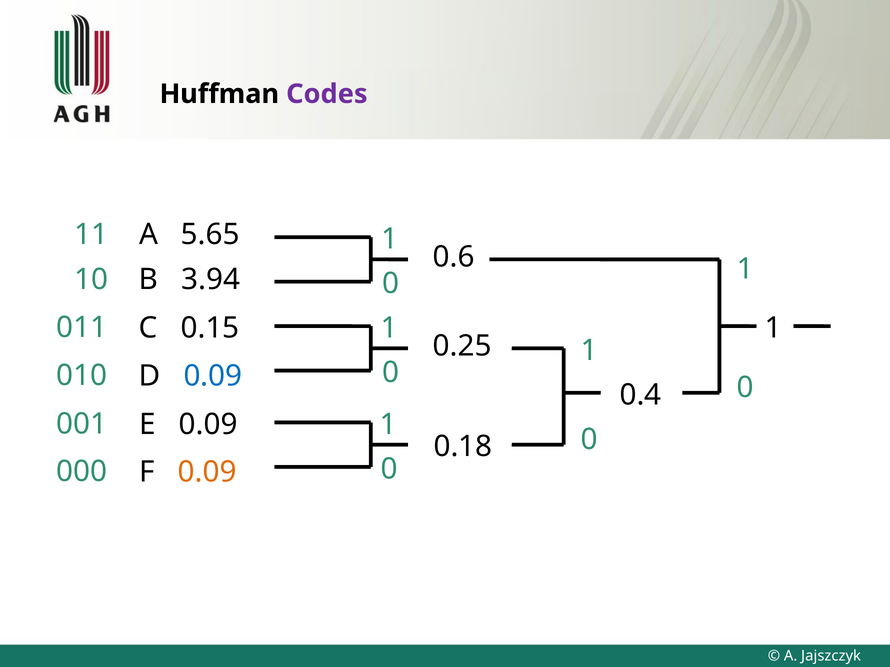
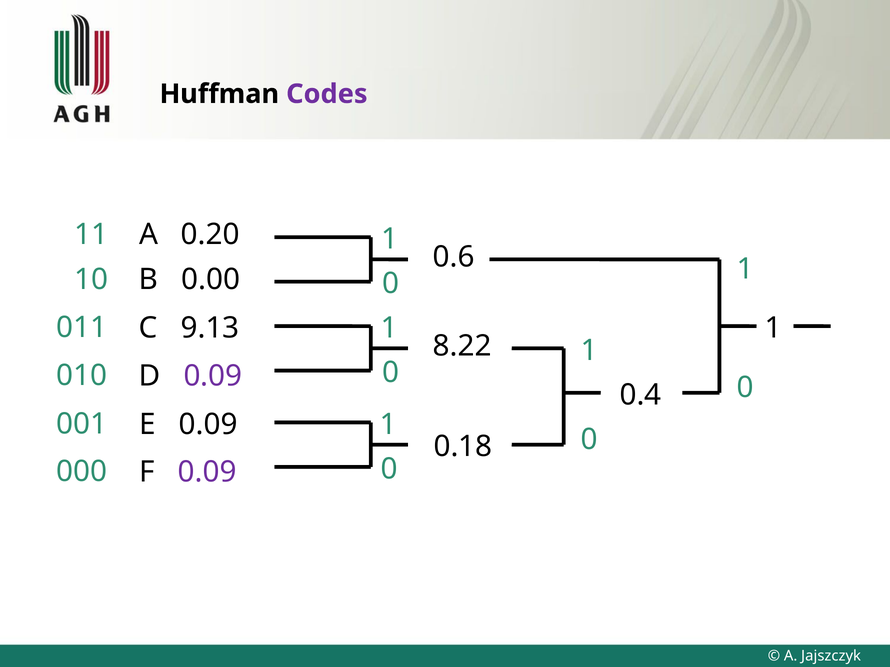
5.65: 5.65 -> 0.20
3.94: 3.94 -> 0.00
0.15: 0.15 -> 9.13
0.25: 0.25 -> 8.22
0.09 at (213, 376) colour: blue -> purple
0.09 at (207, 472) colour: orange -> purple
